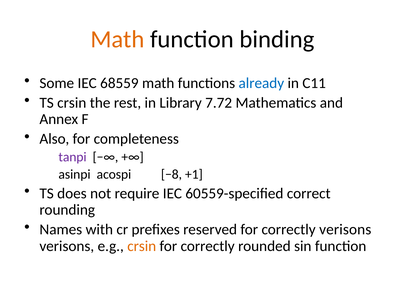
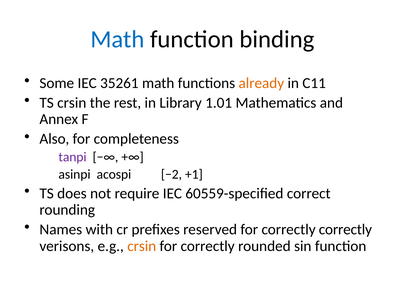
Math at (117, 39) colour: orange -> blue
68559: 68559 -> 35261
already colour: blue -> orange
7.72: 7.72 -> 1.01
−8: −8 -> −2
correctly verisons: verisons -> correctly
